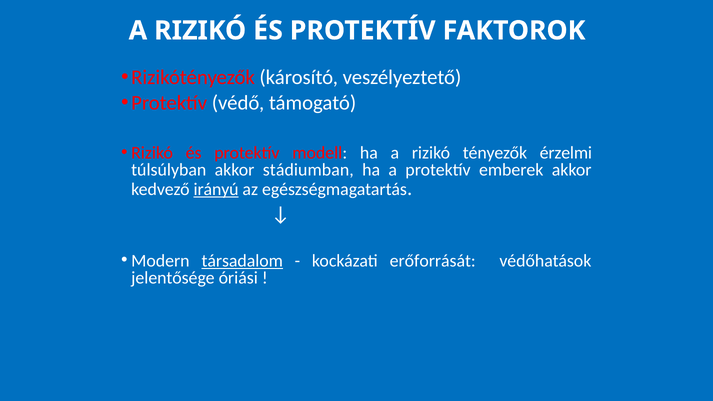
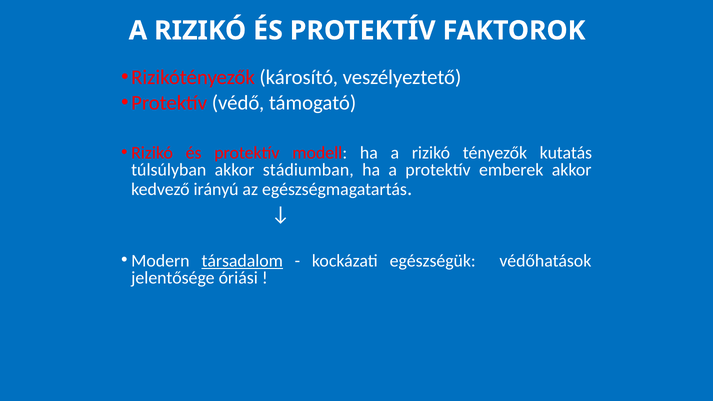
érzelmi: érzelmi -> kutatás
irányú underline: present -> none
erőforrását: erőforrását -> egészségük
